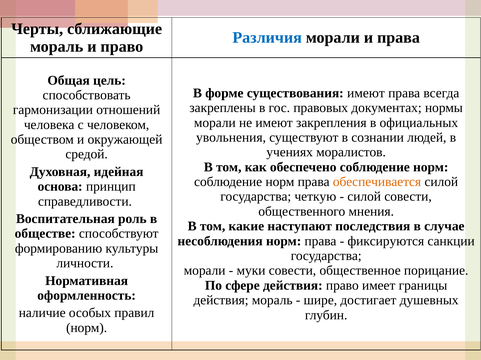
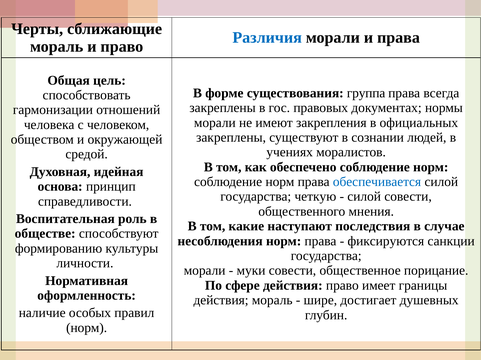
существования имеют: имеют -> группа
увольнения at (231, 138): увольнения -> закреплены
обеспечивается colour: orange -> blue
